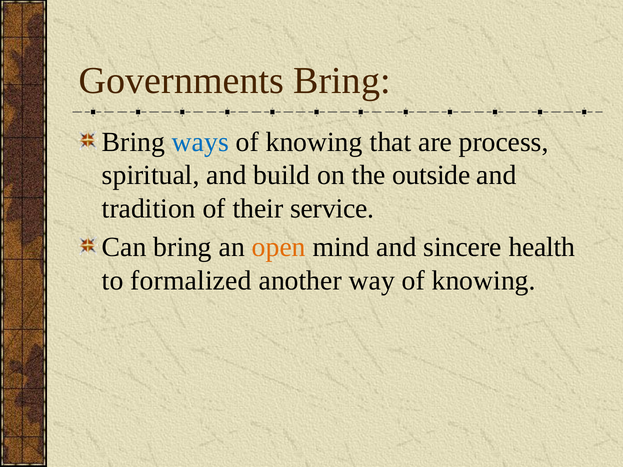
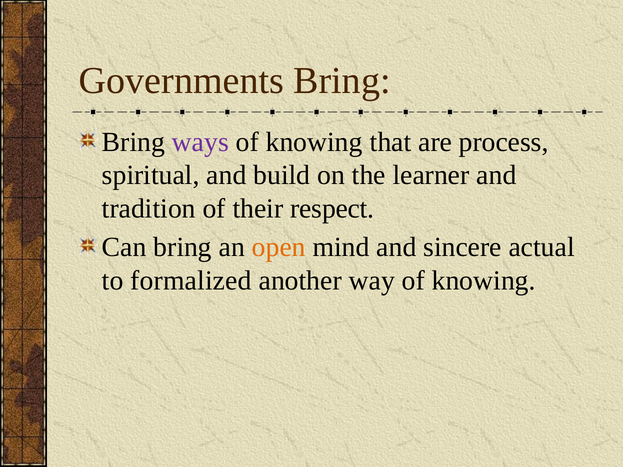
ways colour: blue -> purple
outside: outside -> learner
service: service -> respect
health: health -> actual
